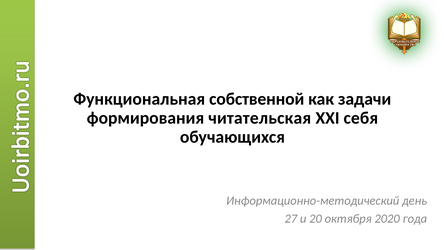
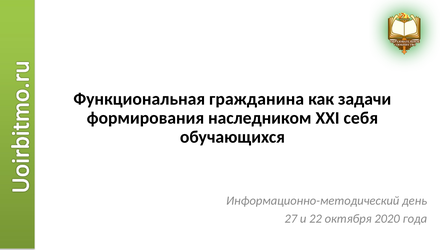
собственной: собственной -> гражданина
читательская: читательская -> наследником
20: 20 -> 22
